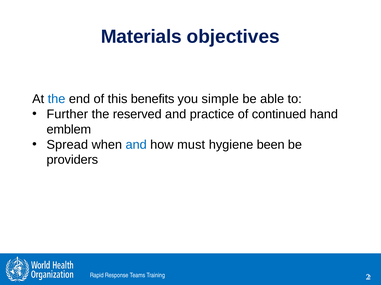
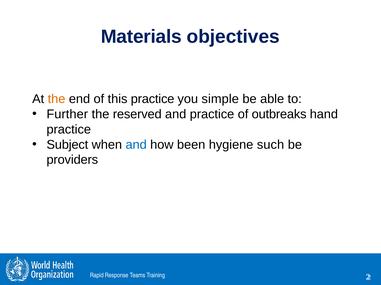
the at (57, 99) colour: blue -> orange
this benefits: benefits -> practice
continued: continued -> outbreaks
emblem at (69, 130): emblem -> practice
Spread: Spread -> Subject
must: must -> been
been: been -> such
